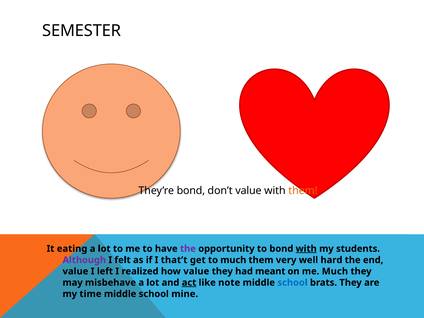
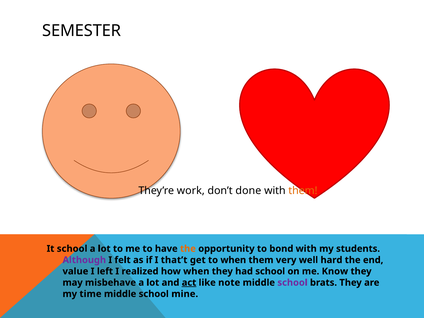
They’re bond: bond -> work
don’t value: value -> done
It eating: eating -> school
the at (188, 249) colour: purple -> orange
with at (306, 249) underline: present -> none
to much: much -> when
how value: value -> when
had meant: meant -> school
me Much: Much -> Know
school at (292, 283) colour: blue -> purple
